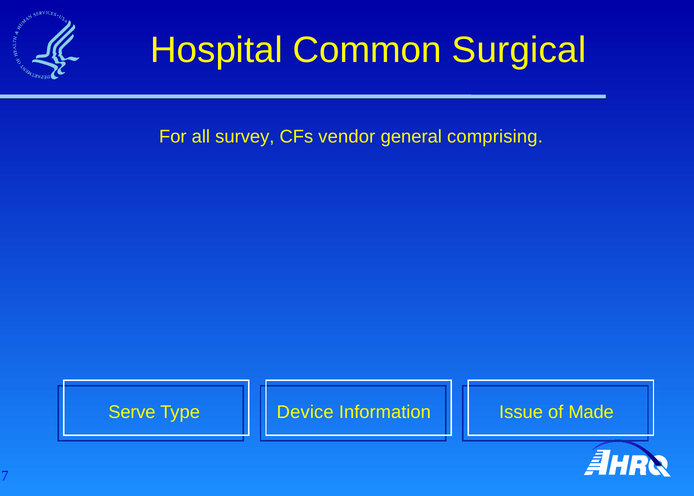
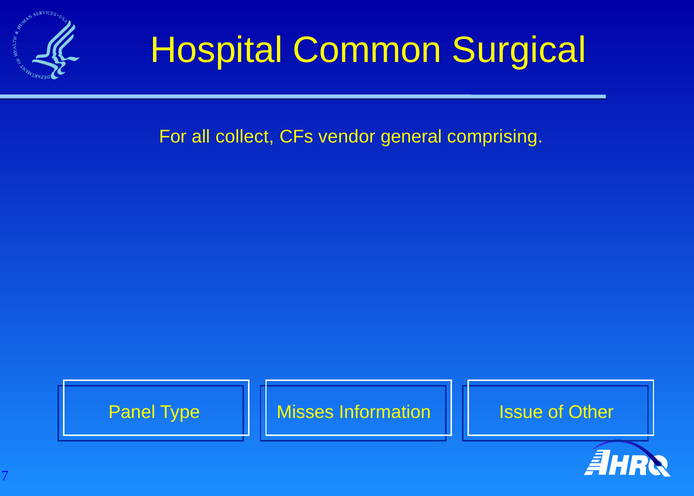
survey: survey -> collect
Serve: Serve -> Panel
Device: Device -> Misses
Made: Made -> Other
